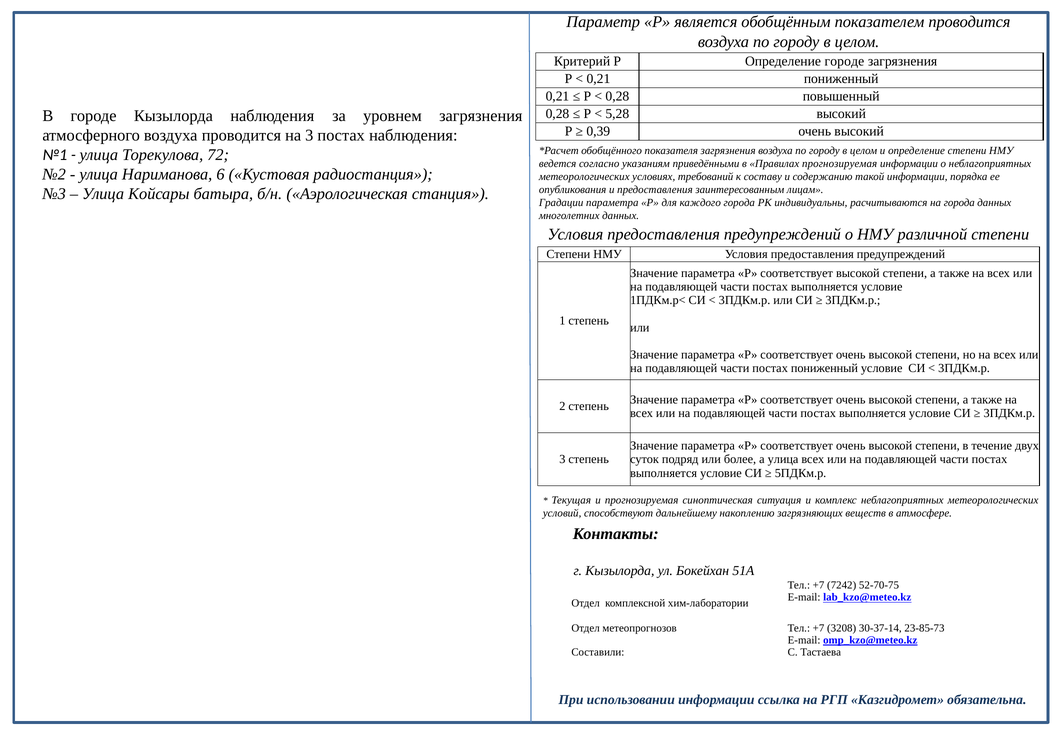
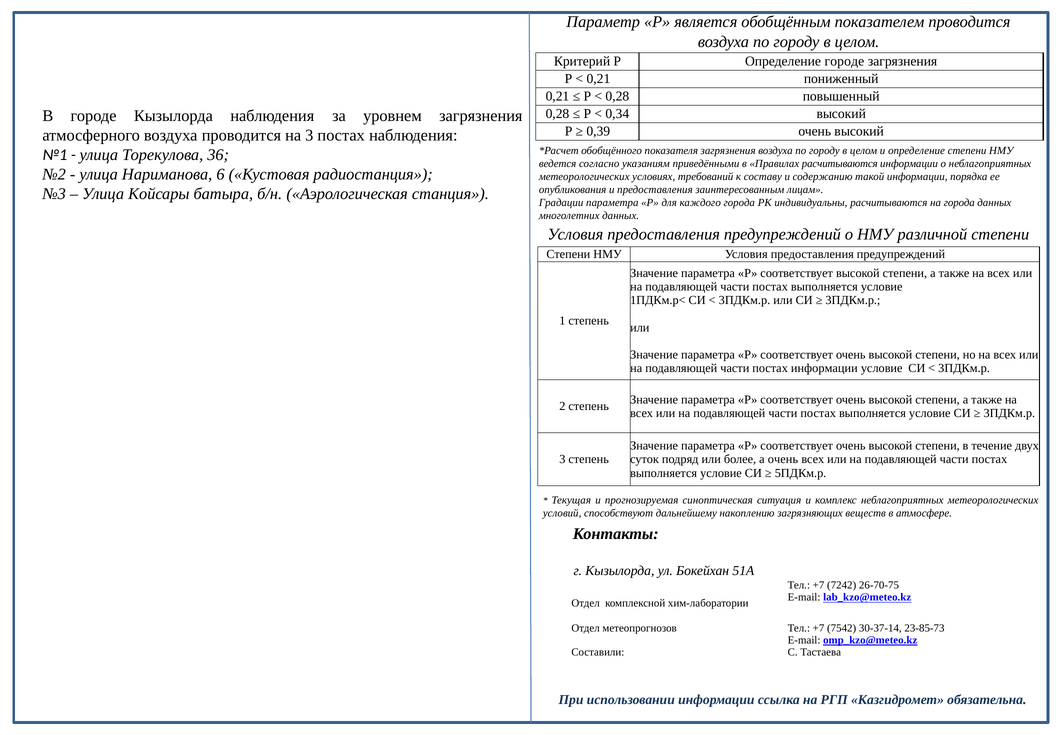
5,28: 5,28 -> 0,34
72: 72 -> 36
Правилах прогнозируемая: прогнозируемая -> расчитываются
постах пониженный: пониженный -> информации
а улица: улица -> очень
52-70-75: 52-70-75 -> 26-70-75
3208: 3208 -> 7542
